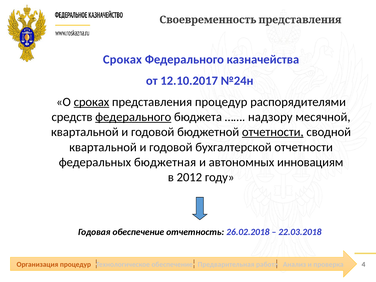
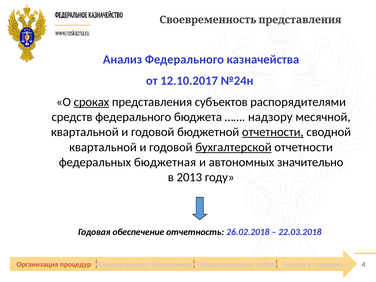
Сроках at (122, 59): Сроках -> Анализ
представления процедур: процедур -> субъектов
федерального at (133, 117) underline: present -> none
бухгалтерской underline: none -> present
инновациям: инновациям -> значительно
2012: 2012 -> 2013
